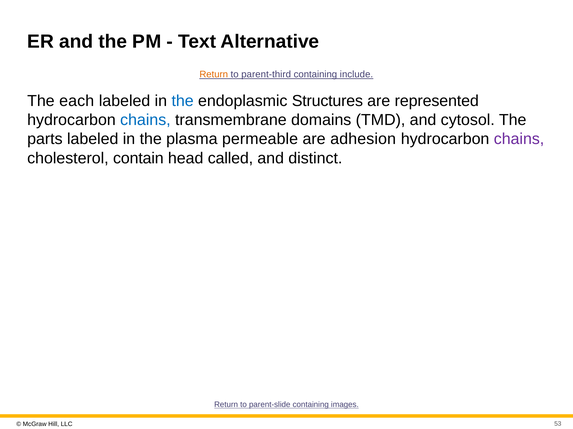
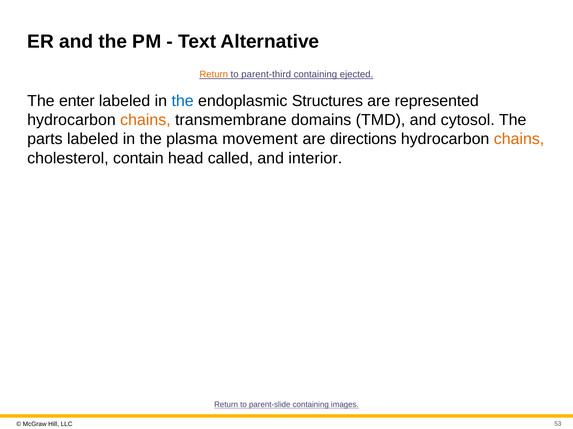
include: include -> ejected
each: each -> enter
chains at (145, 120) colour: blue -> orange
permeable: permeable -> movement
adhesion: adhesion -> directions
chains at (519, 139) colour: purple -> orange
distinct: distinct -> interior
